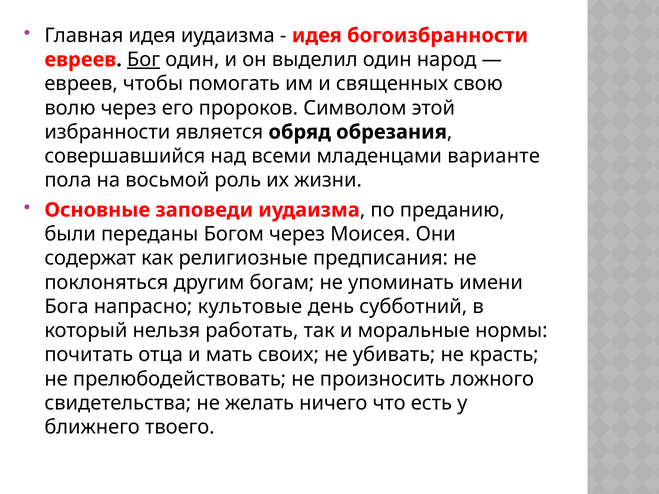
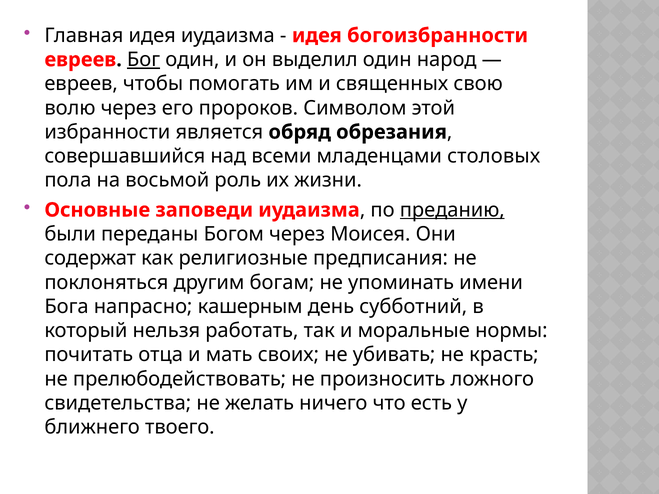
варианте: варианте -> столовых
преданию underline: none -> present
культовые: культовые -> кашерным
